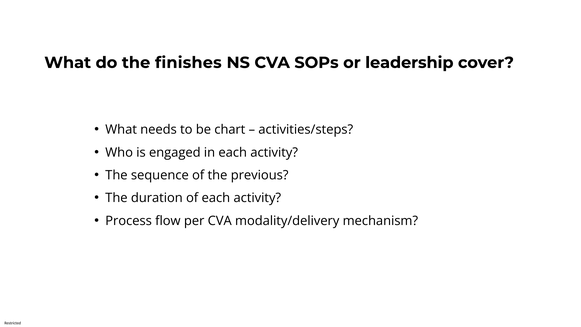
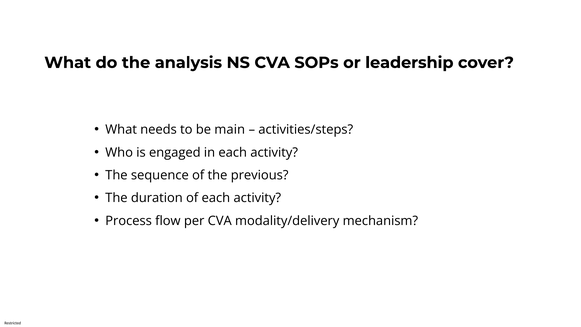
finishes: finishes -> analysis
chart: chart -> main
